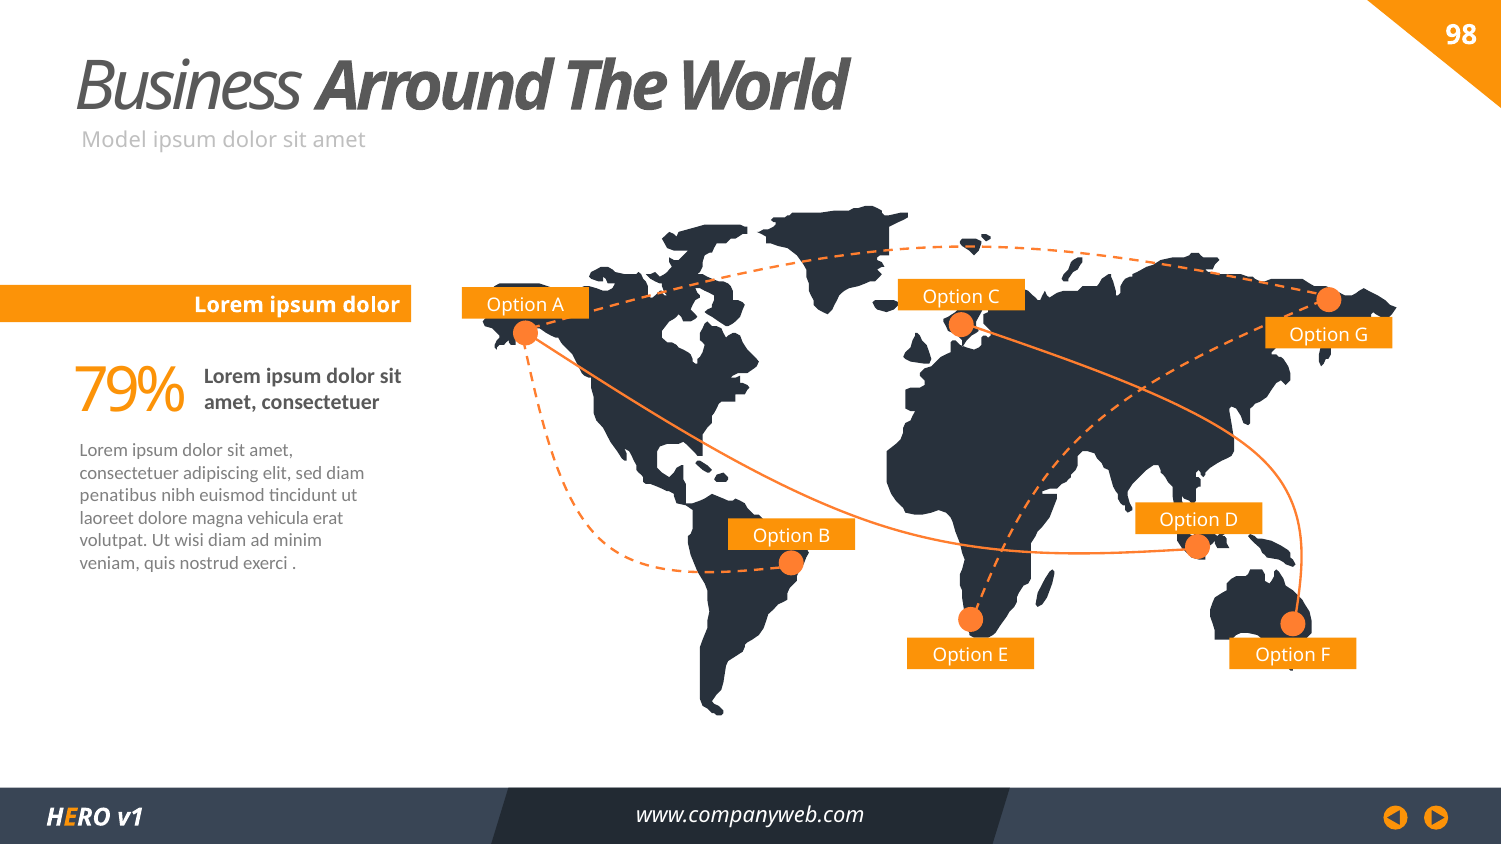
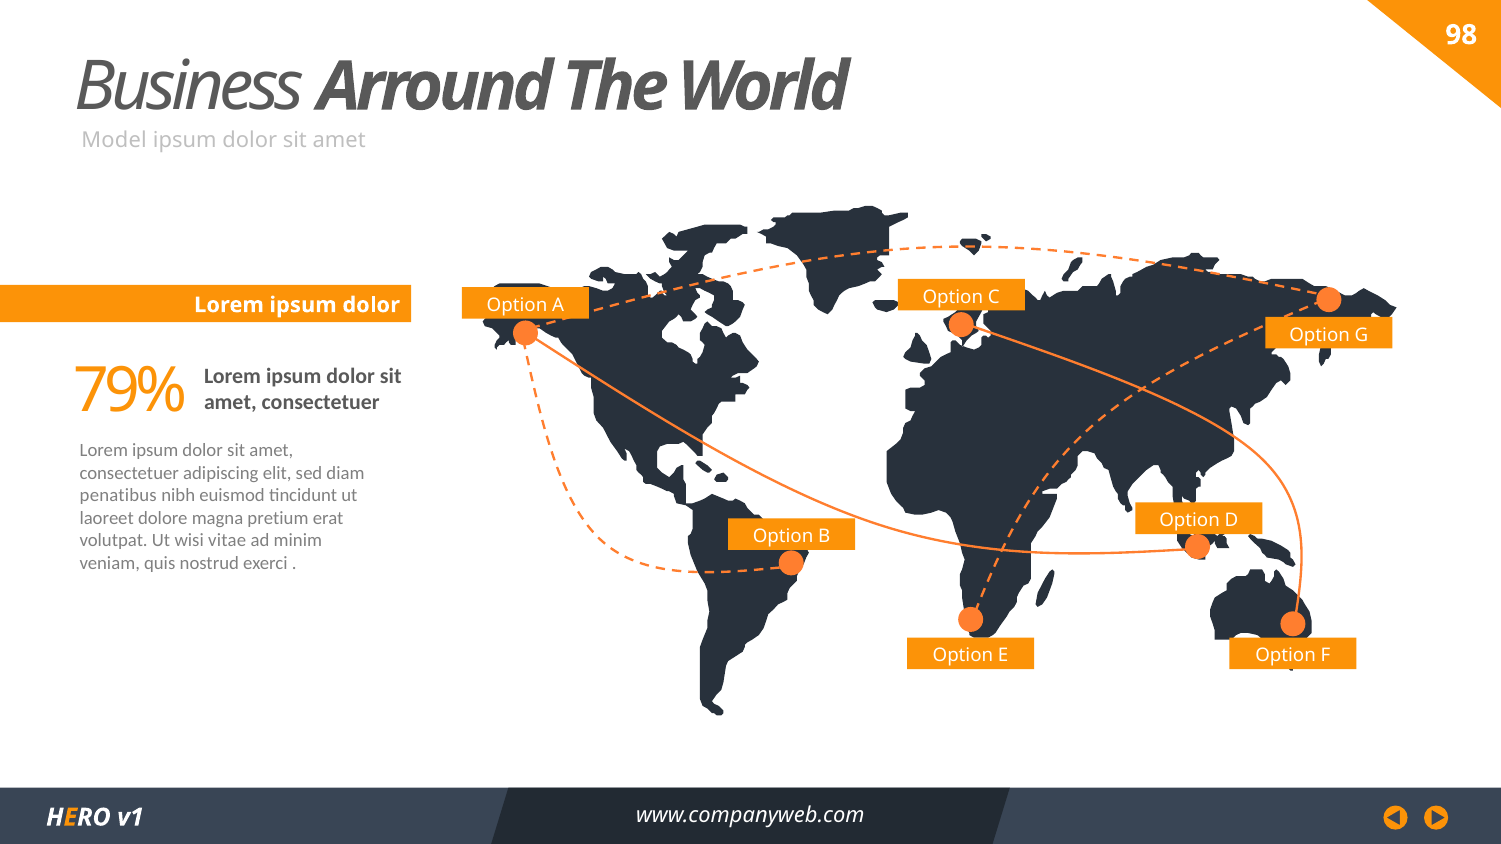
vehicula: vehicula -> pretium
wisi diam: diam -> vitae
